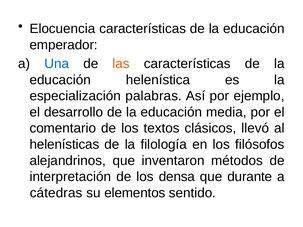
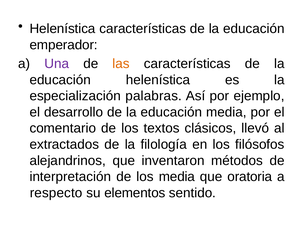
Elocuencia at (62, 29): Elocuencia -> Helenística
Una colour: blue -> purple
helenísticas: helenísticas -> extractados
los densa: densa -> media
durante: durante -> oratoria
cátedras: cátedras -> respecto
